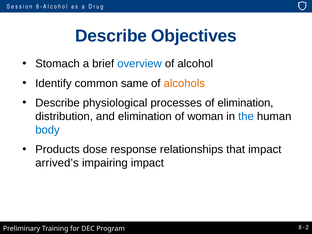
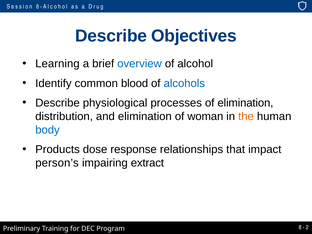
Stomach: Stomach -> Learning
same: same -> blood
alcohols colour: orange -> blue
the colour: blue -> orange
arrived’s: arrived’s -> person’s
impairing impact: impact -> extract
